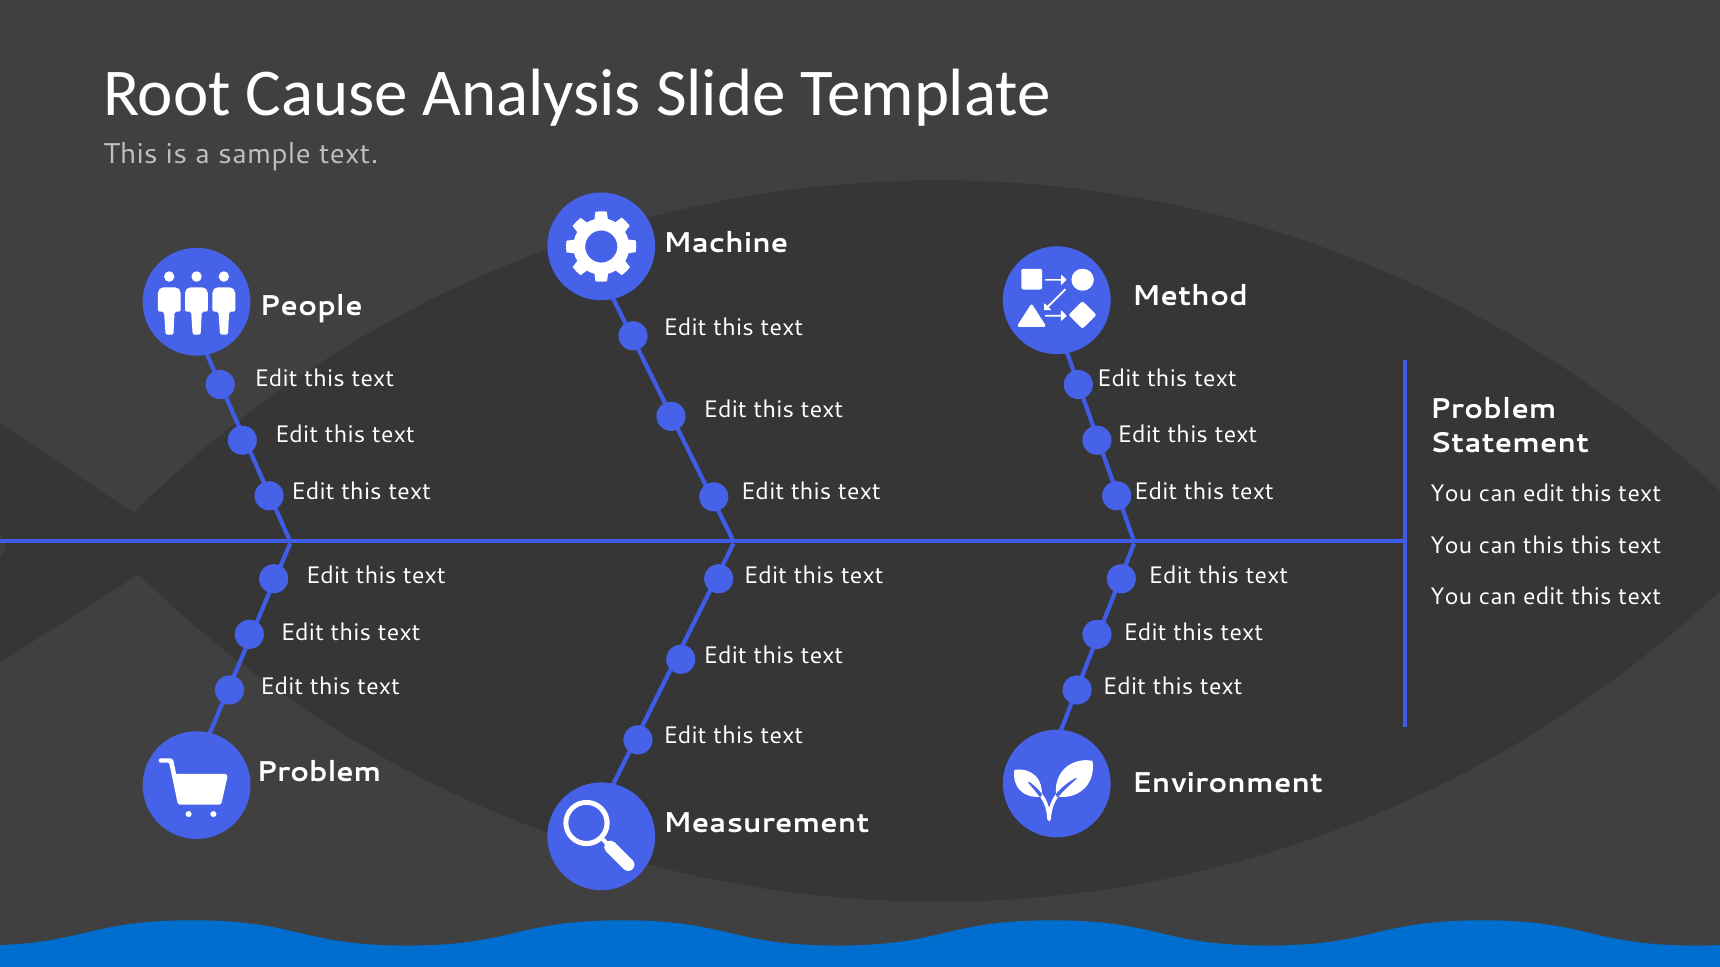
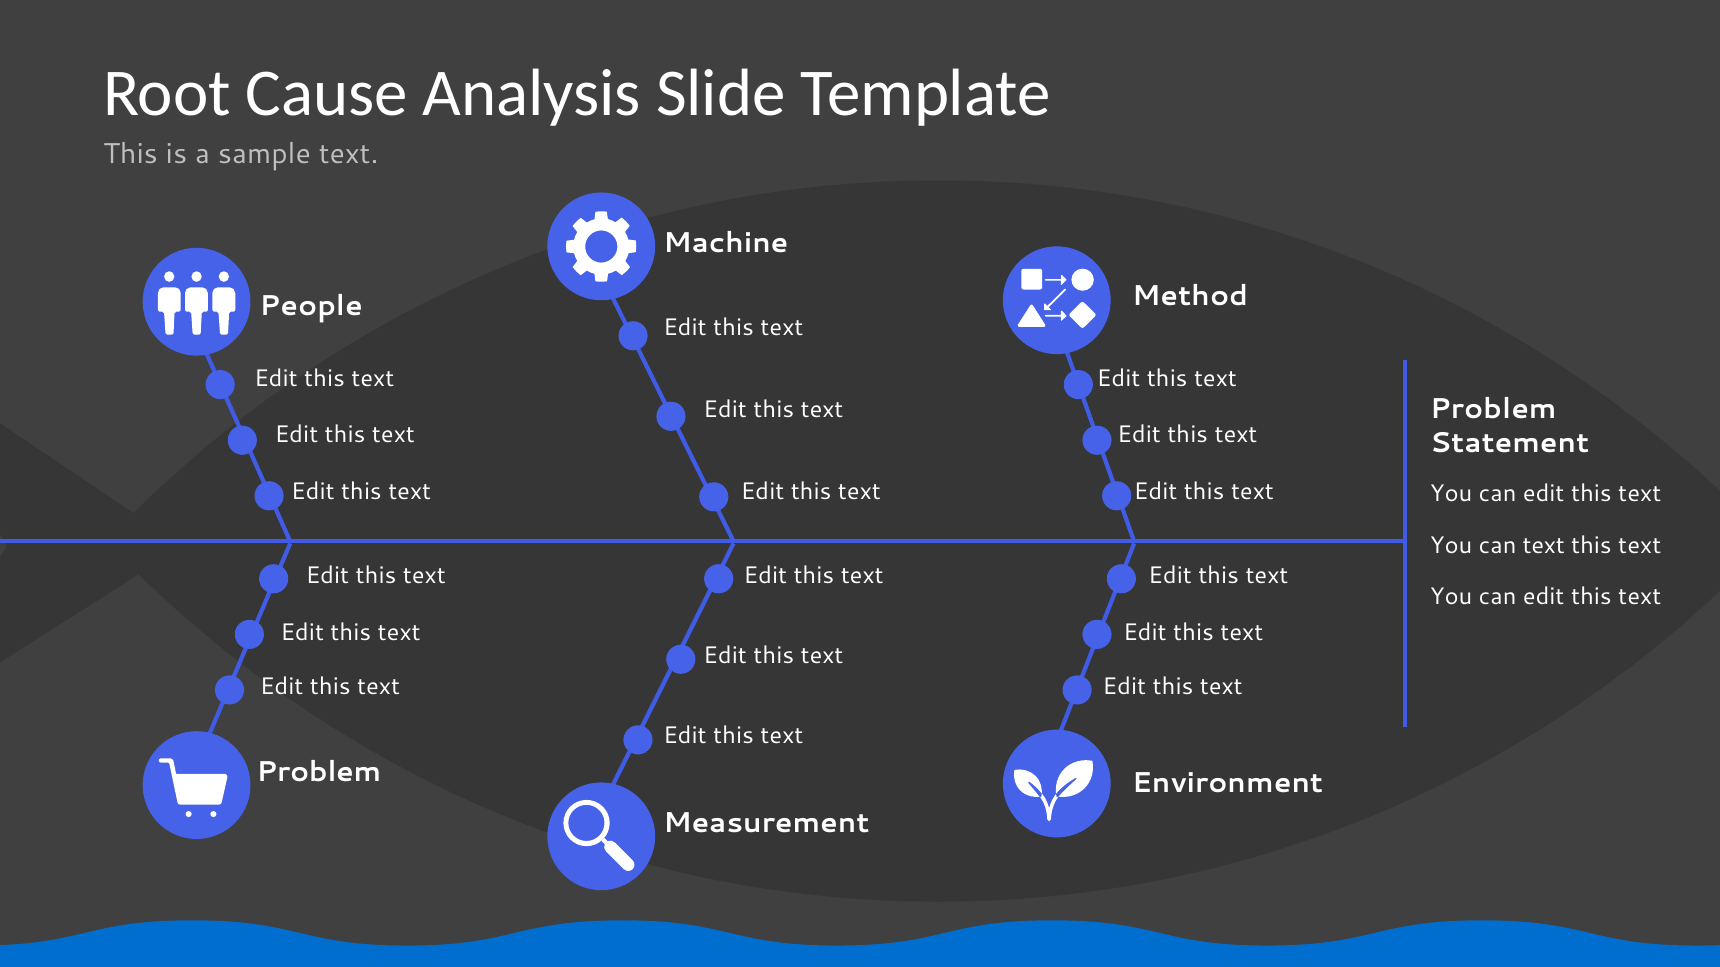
can this: this -> text
